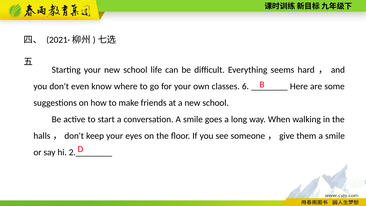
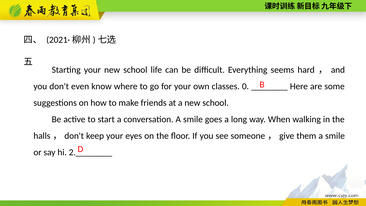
6: 6 -> 0
